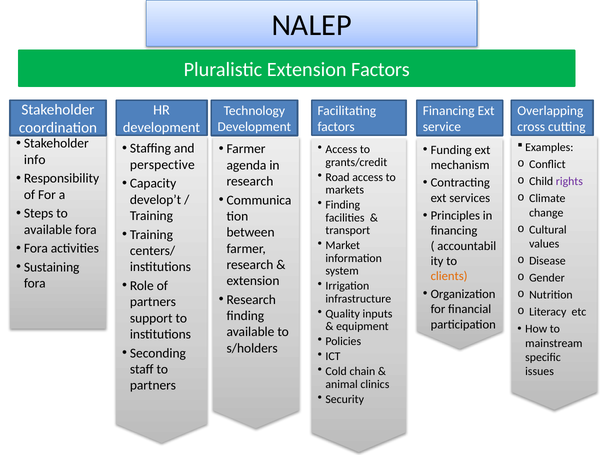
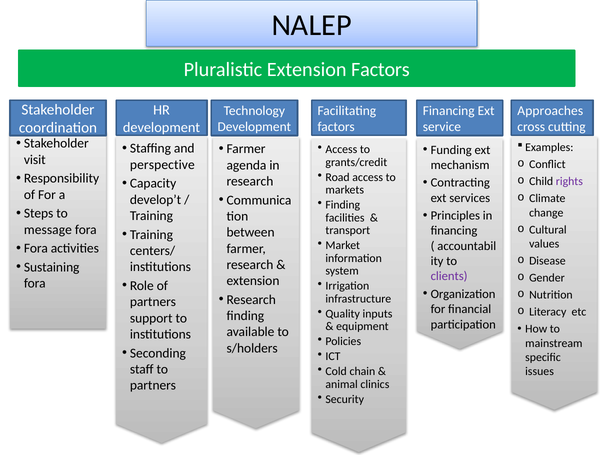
Overlapping: Overlapping -> Approaches
info: info -> visit
available at (48, 229): available -> message
clients colour: orange -> purple
